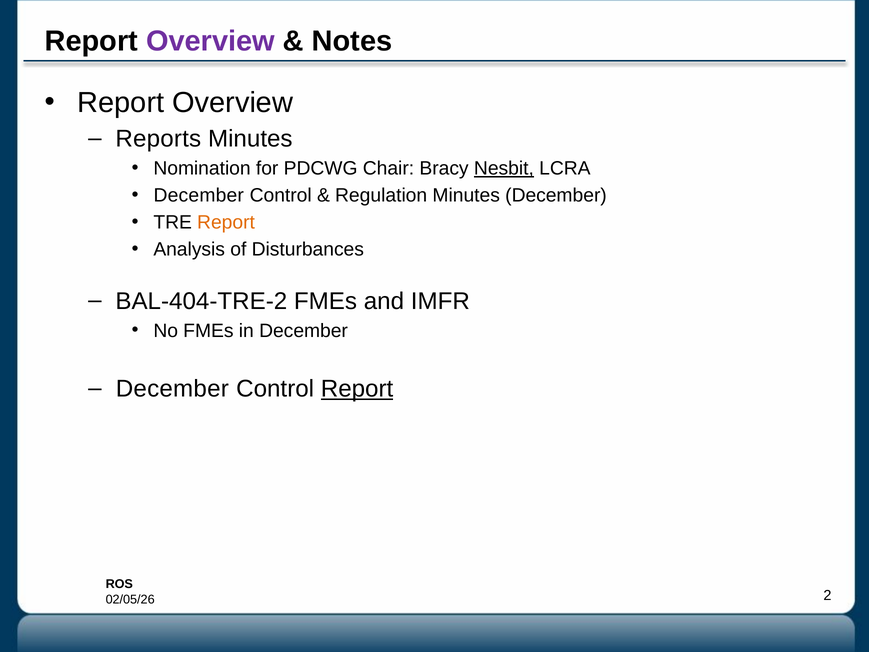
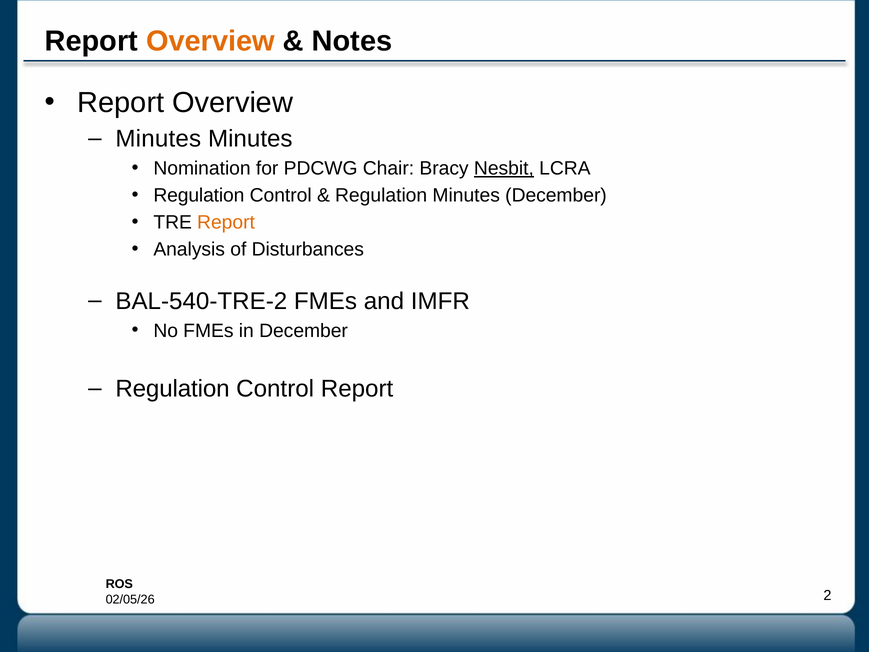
Overview at (210, 41) colour: purple -> orange
Reports at (158, 139): Reports -> Minutes
December at (199, 195): December -> Regulation
BAL-404-TRE-2: BAL-404-TRE-2 -> BAL-540-TRE-2
December at (172, 389): December -> Regulation
Report at (357, 389) underline: present -> none
